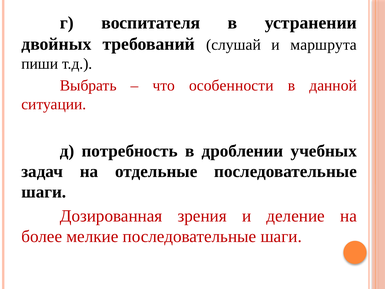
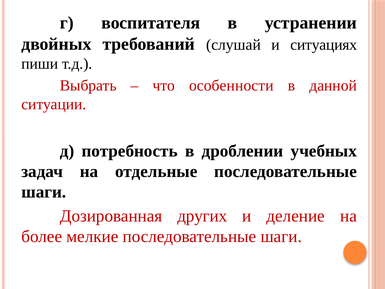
маршрута: маршрута -> ситуациях
зрения: зрения -> других
